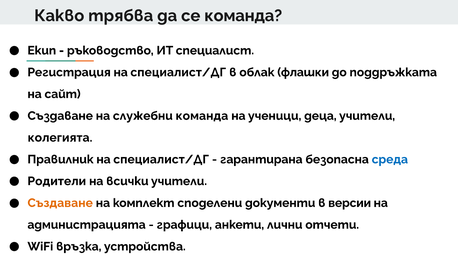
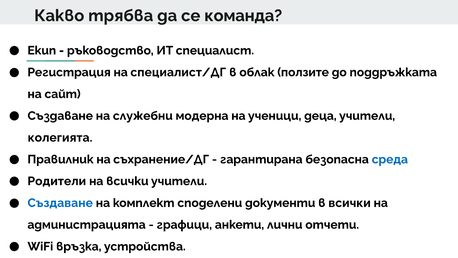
флашки: флашки -> ползите
служебни команда: команда -> модерна
Правилник на специалист/ДГ: специалист/ДГ -> съхранение/ДГ
Създаване at (60, 203) colour: orange -> blue
в версии: версии -> всички
